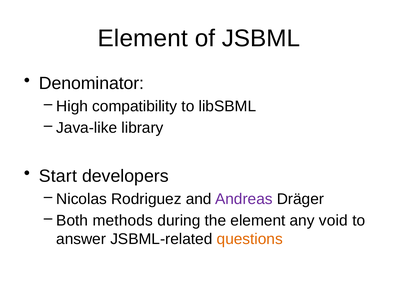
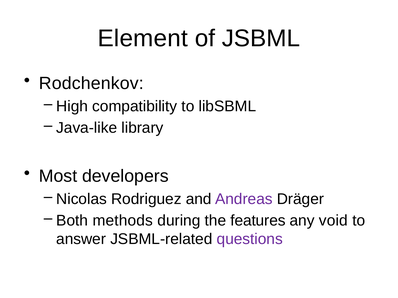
Denominator: Denominator -> Rodchenkov
Start: Start -> Most
the element: element -> features
questions colour: orange -> purple
